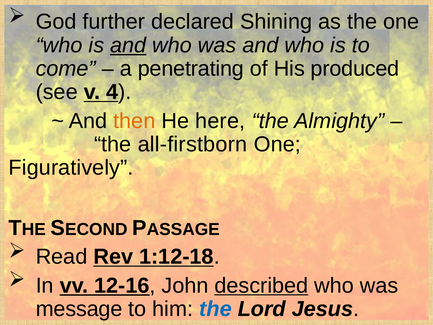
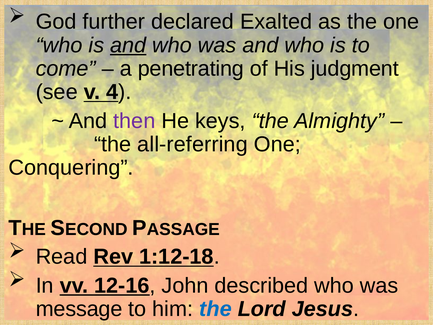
Shining: Shining -> Exalted
produced: produced -> judgment
then colour: orange -> purple
here: here -> keys
all-firstborn: all-firstborn -> all-referring
Figuratively: Figuratively -> Conquering
described underline: present -> none
